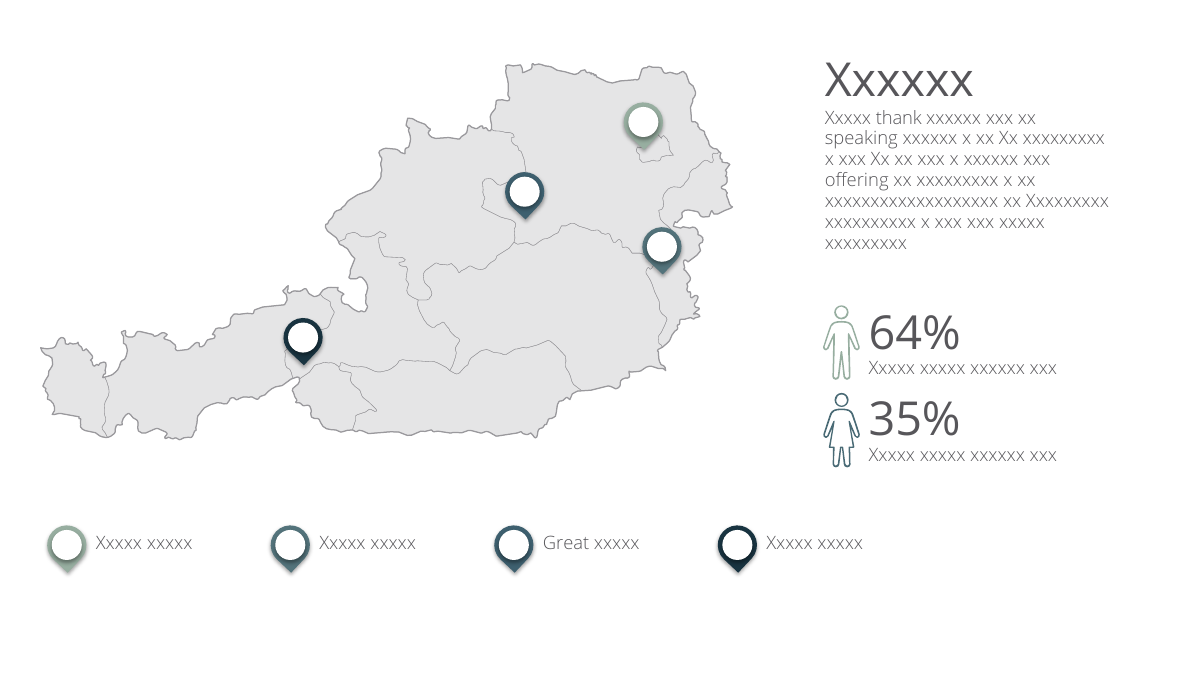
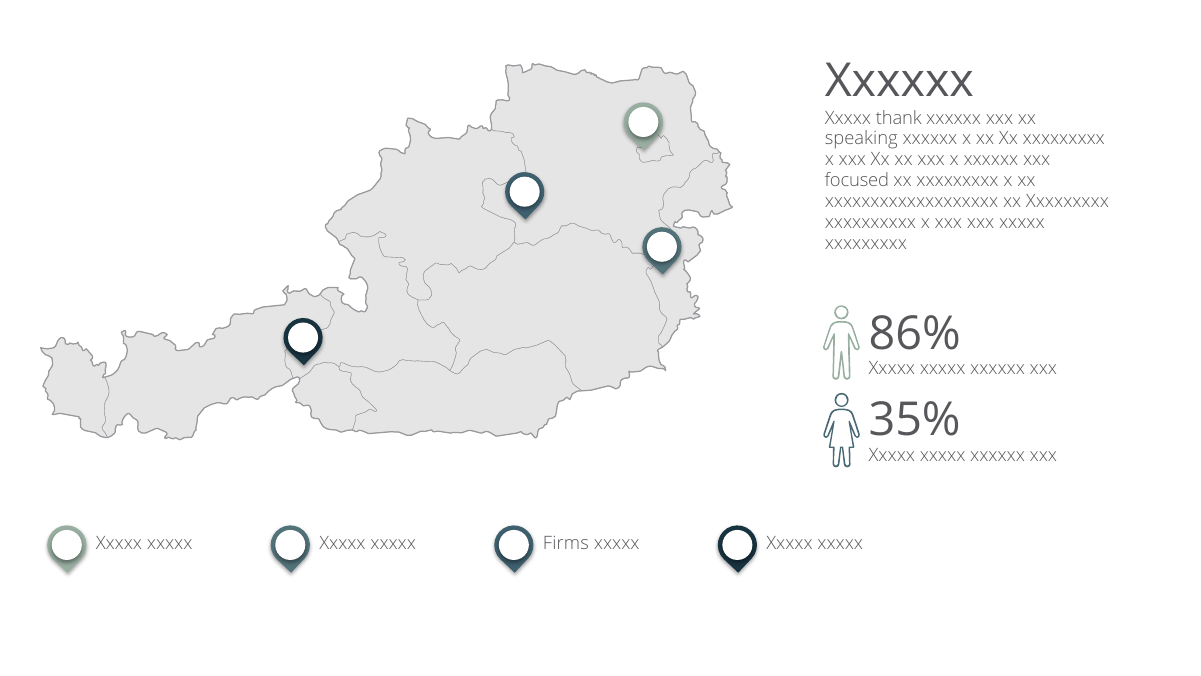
offering: offering -> focused
64%: 64% -> 86%
Great: Great -> Firms
